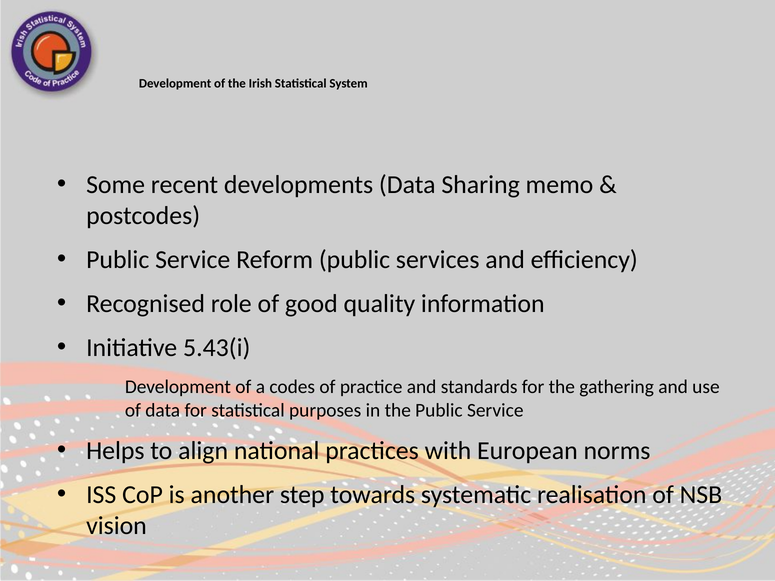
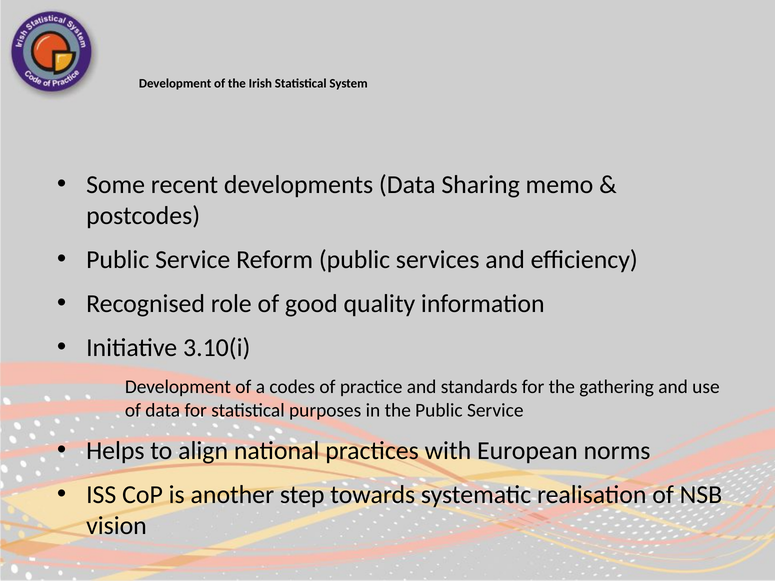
5.43(i: 5.43(i -> 3.10(i
